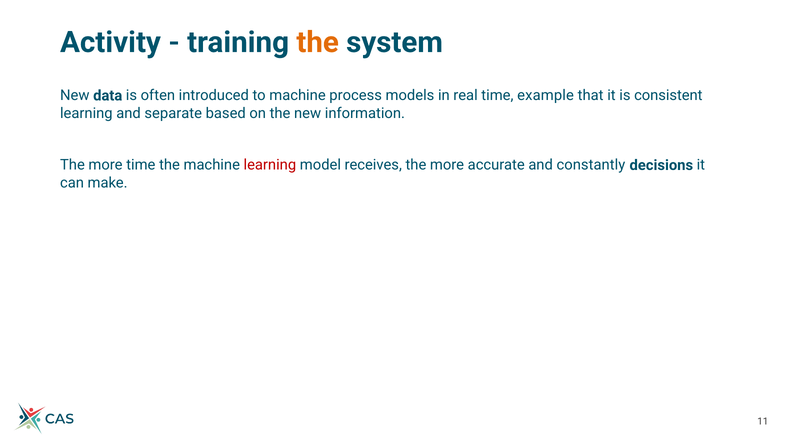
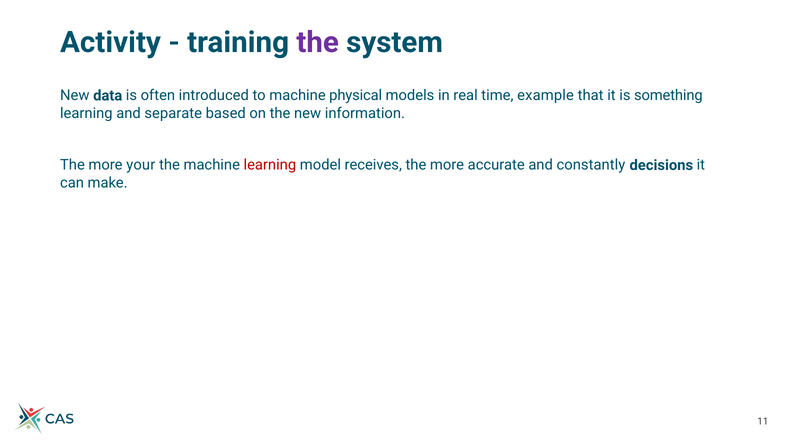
the at (318, 42) colour: orange -> purple
process: process -> physical
consistent: consistent -> something
more time: time -> your
